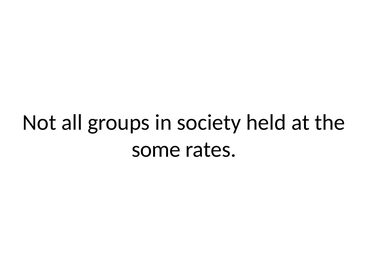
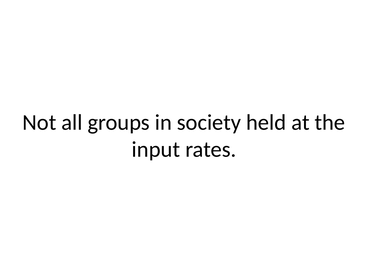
some: some -> input
